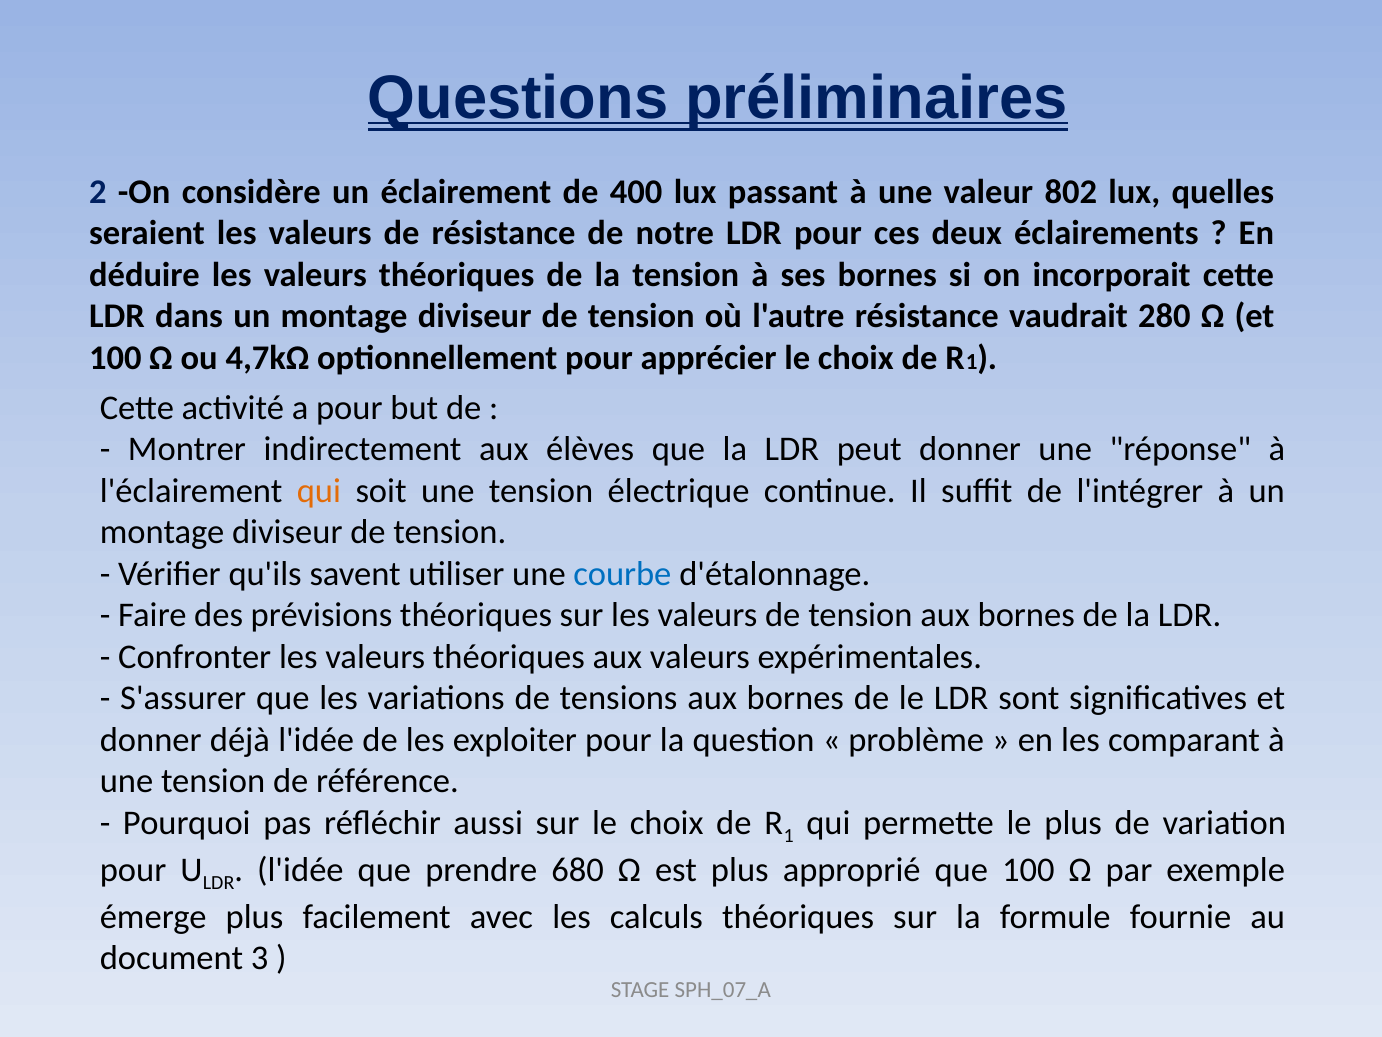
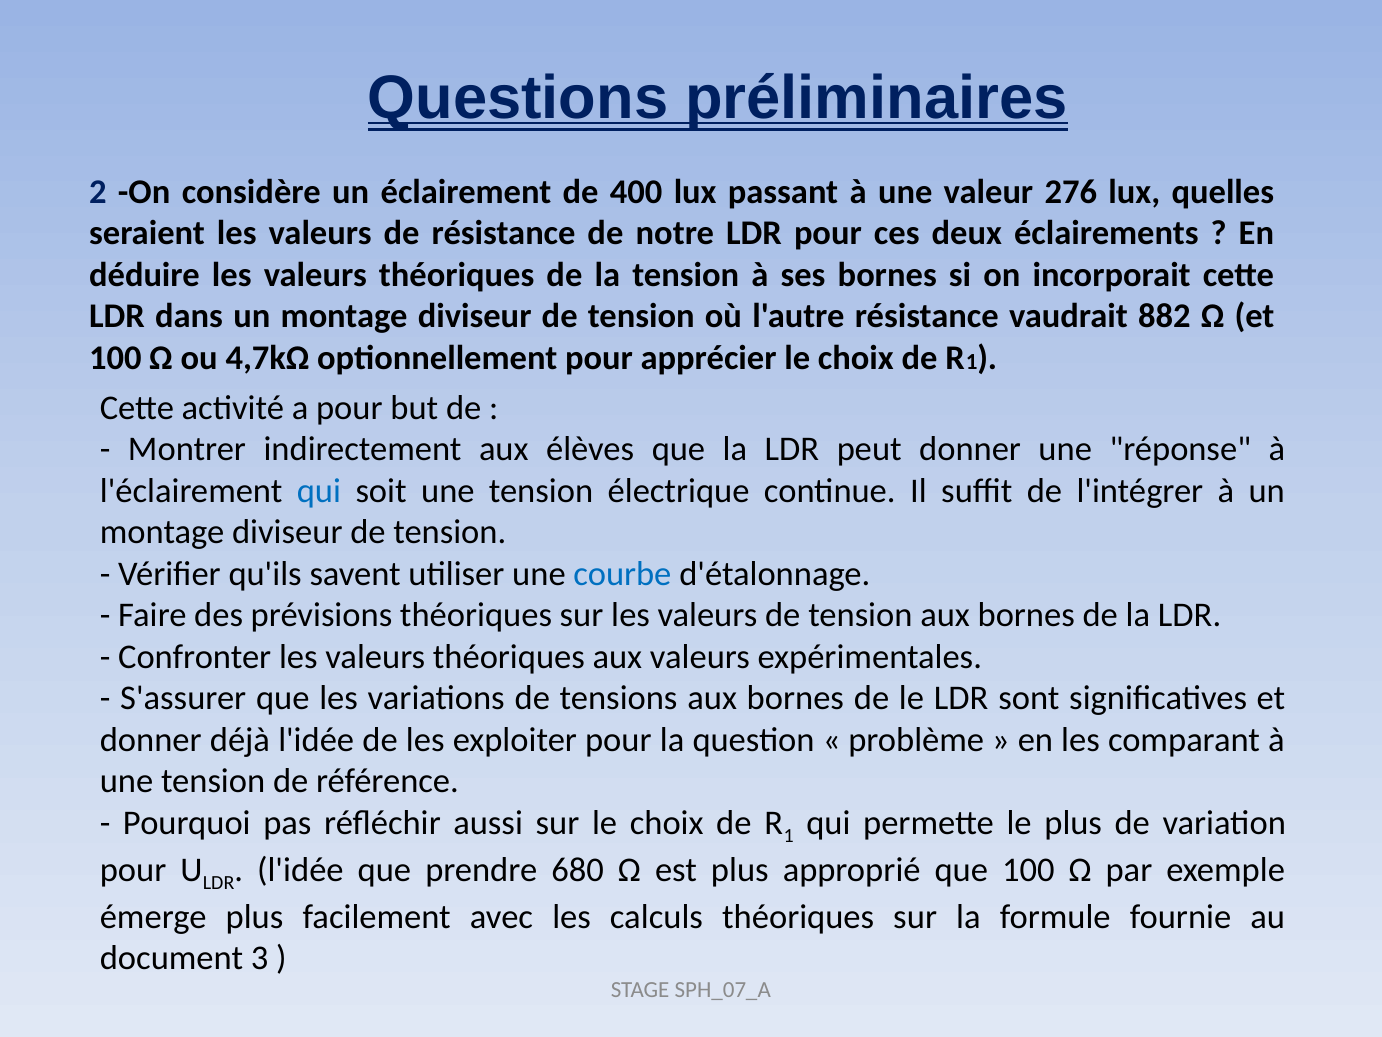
802: 802 -> 276
280: 280 -> 882
qui at (319, 491) colour: orange -> blue
